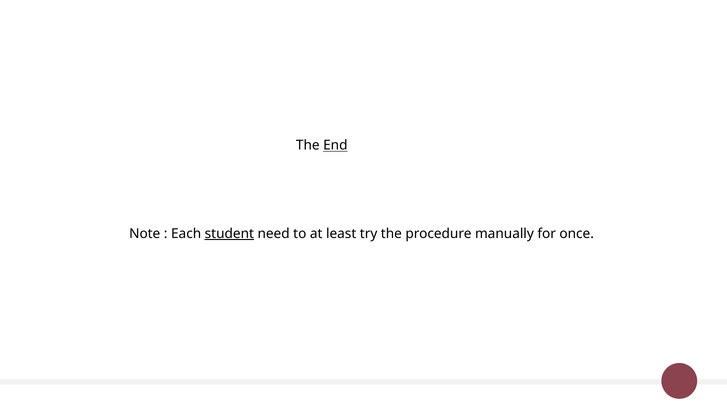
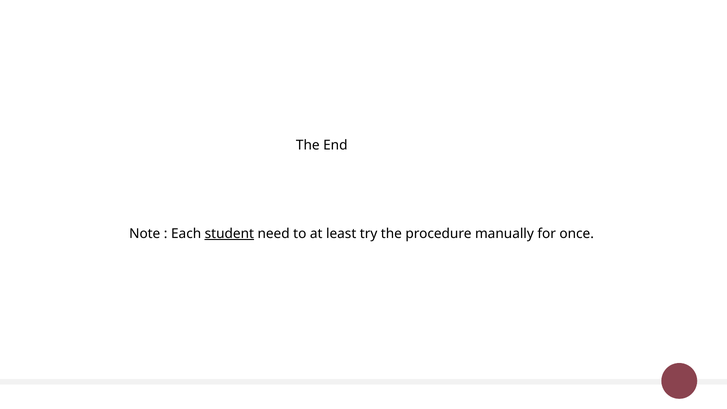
End underline: present -> none
